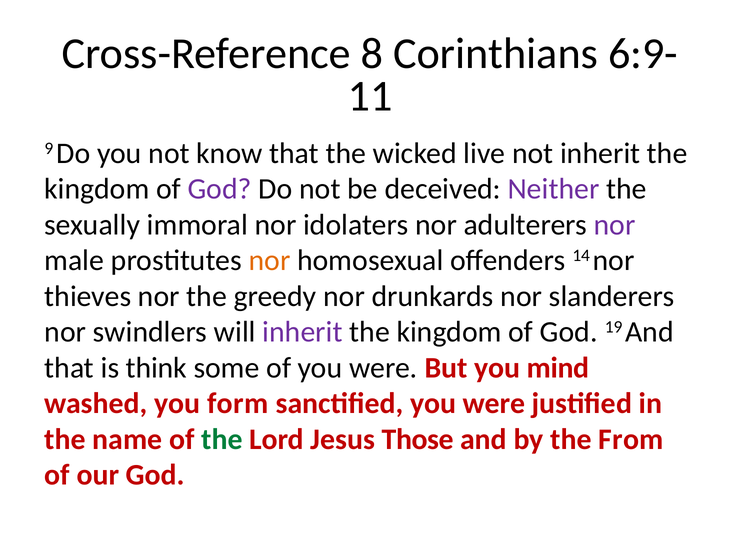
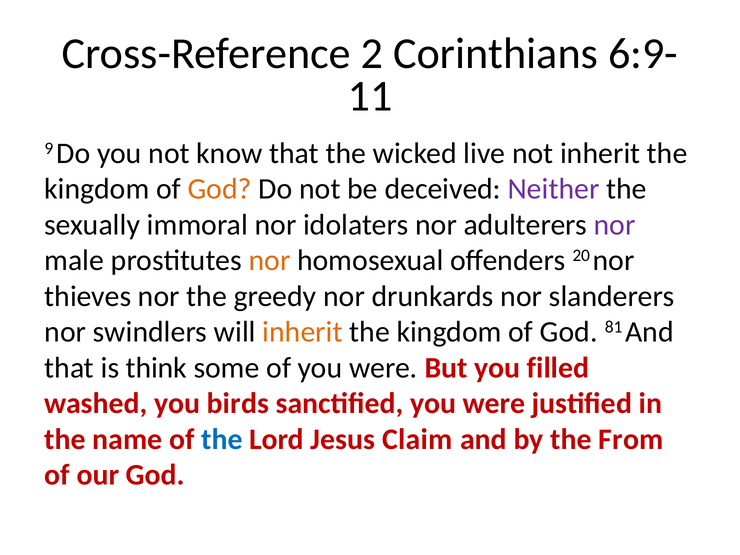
8: 8 -> 2
God at (220, 189) colour: purple -> orange
14: 14 -> 20
inherit at (303, 332) colour: purple -> orange
19: 19 -> 81
mind: mind -> filled
form: form -> birds
the at (222, 439) colour: green -> blue
Those: Those -> Claim
